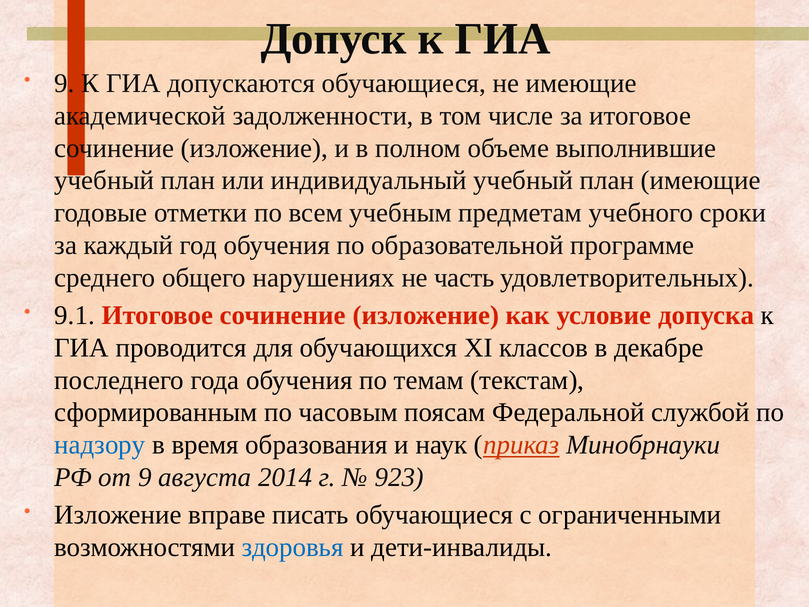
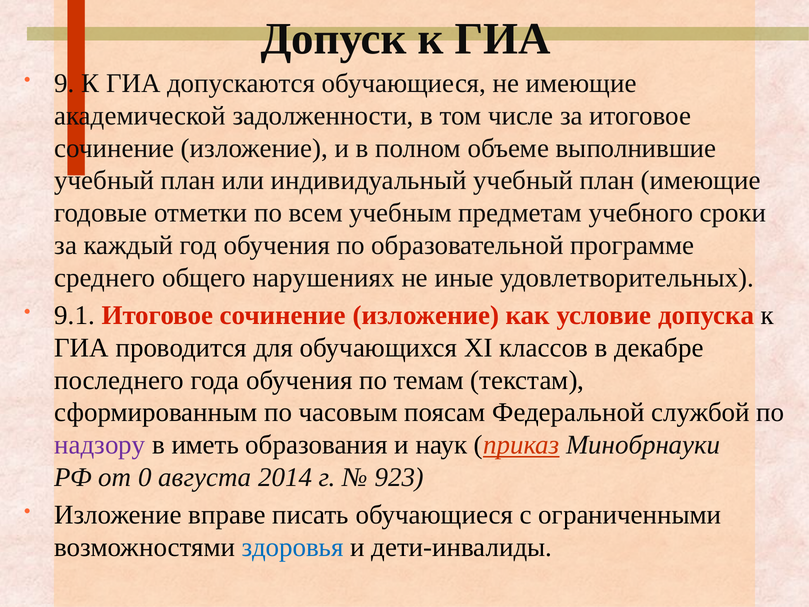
часть: часть -> иные
надзору colour: blue -> purple
время: время -> иметь
от 9: 9 -> 0
